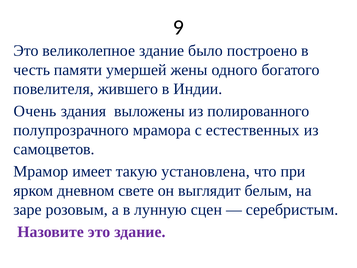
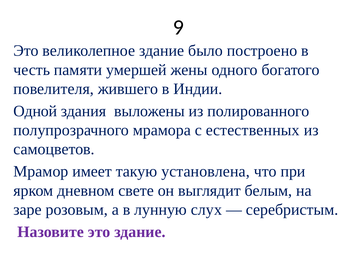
Очень: Очень -> Одной
сцен: сцен -> слух
